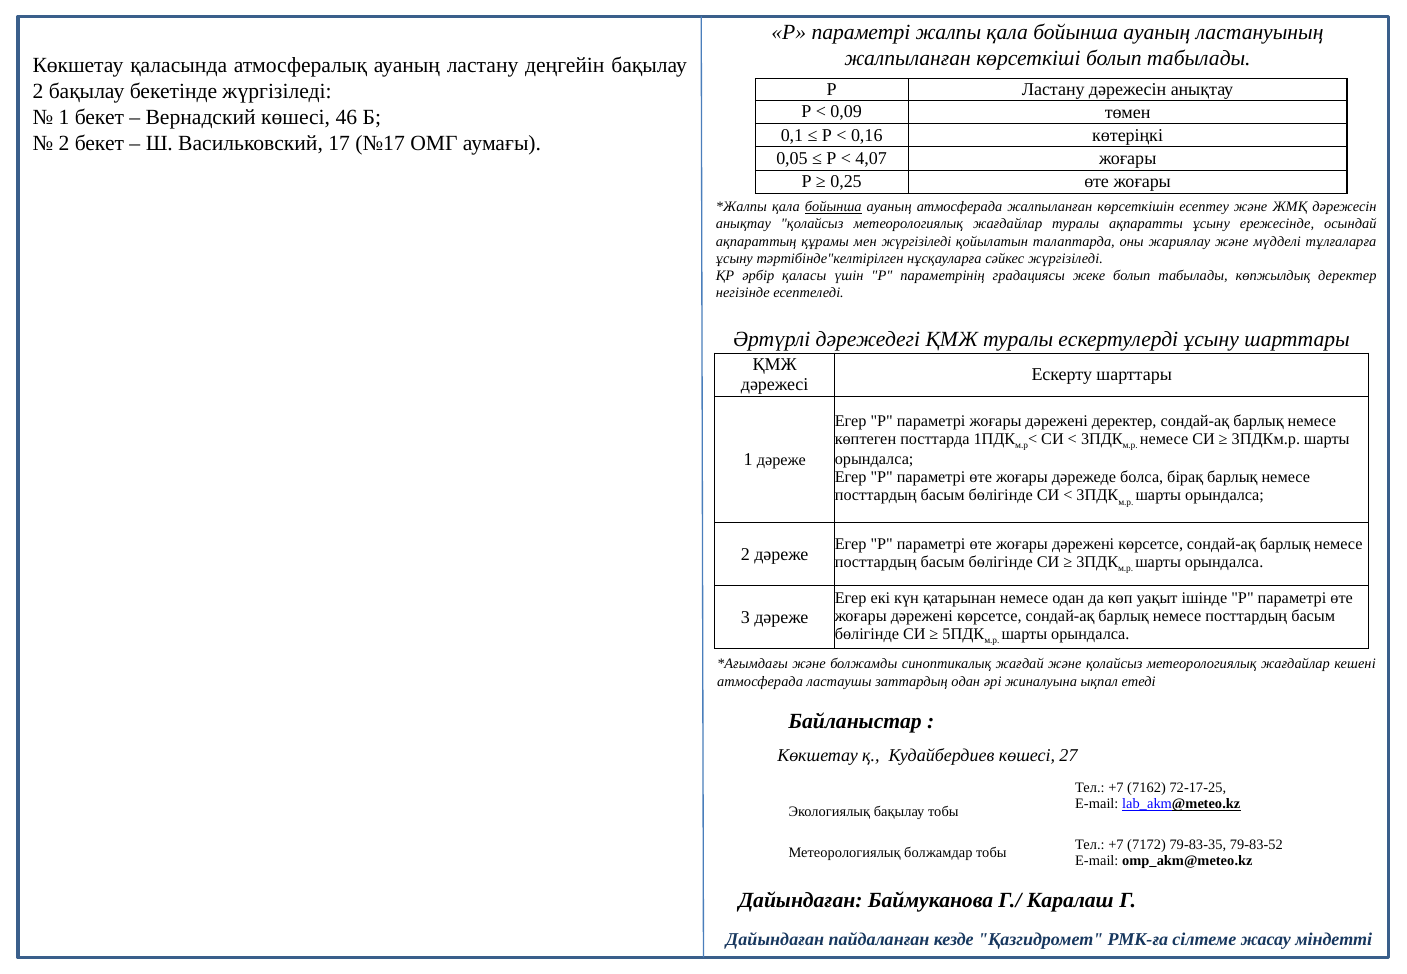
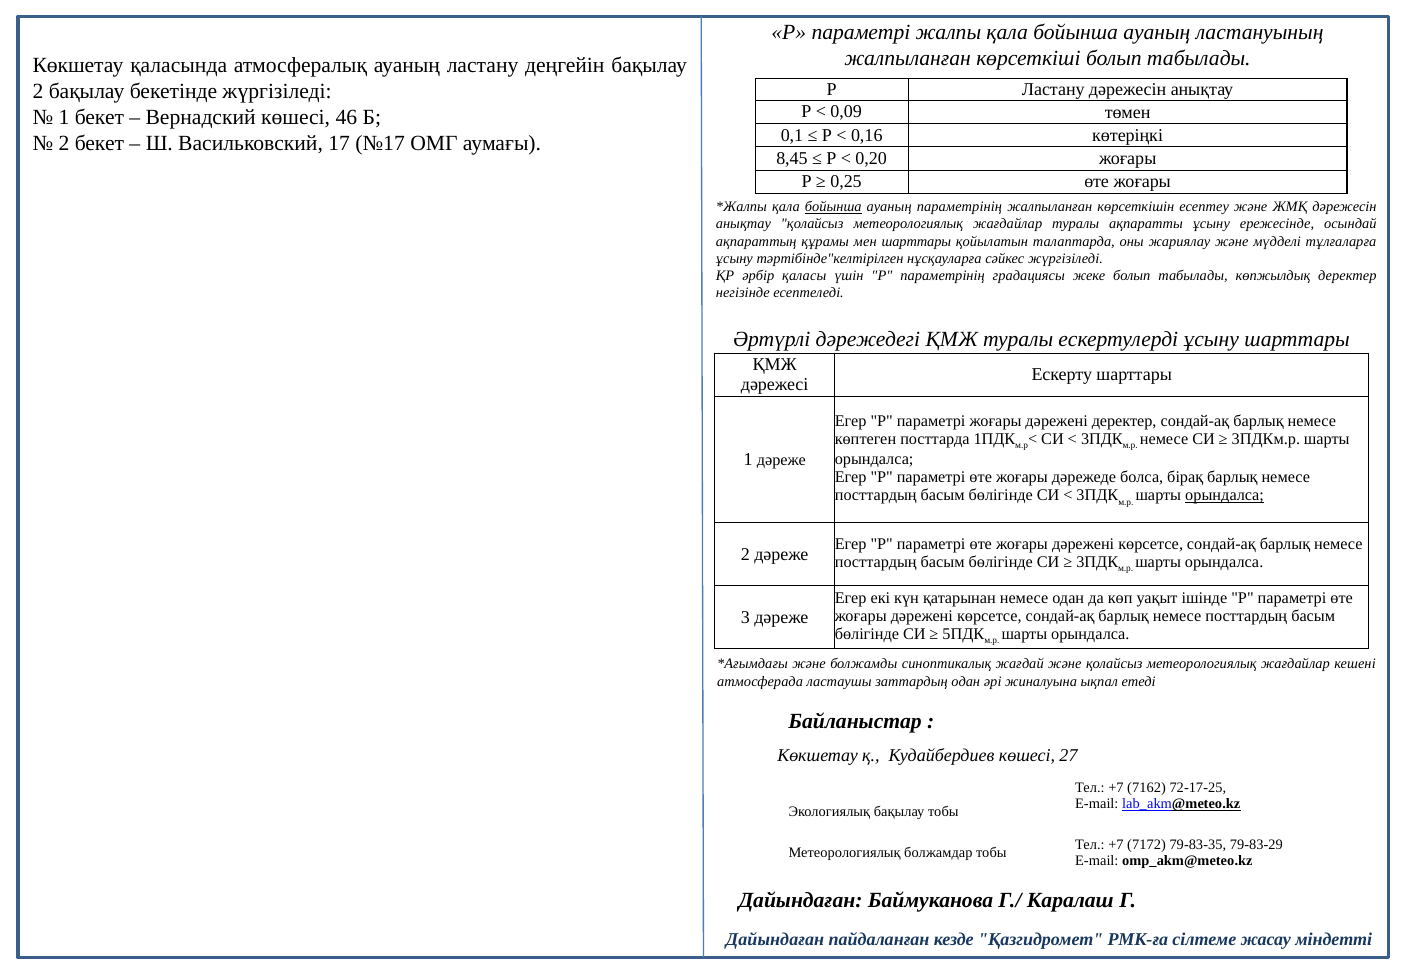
0,05: 0,05 -> 8,45
4,07: 4,07 -> 0,20
ауаның атмосферада: атмосферада -> параметрінің
мен жүргізіледі: жүргізіледі -> шарттары
орындалса at (1225, 496) underline: none -> present
79-83-52: 79-83-52 -> 79-83-29
